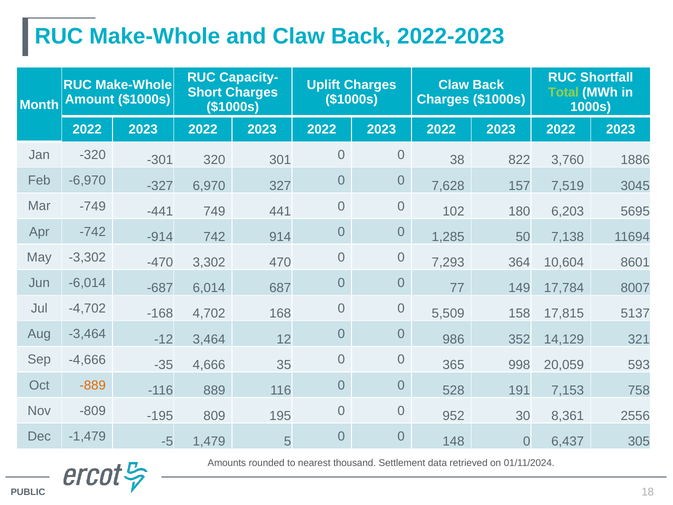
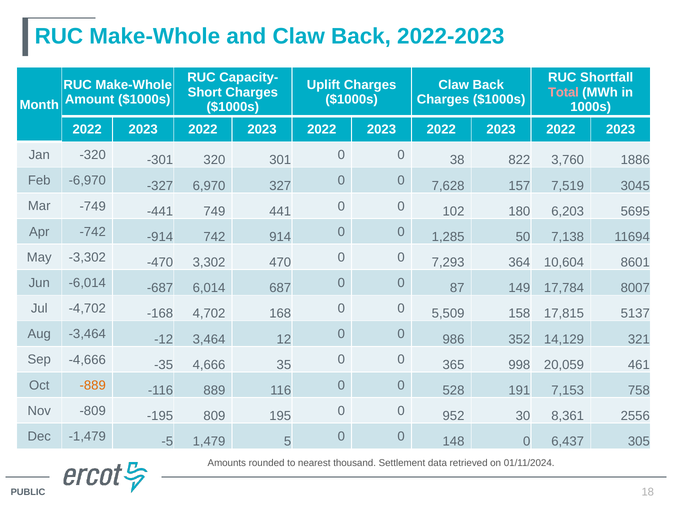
Total colour: light green -> pink
77: 77 -> 87
593: 593 -> 461
